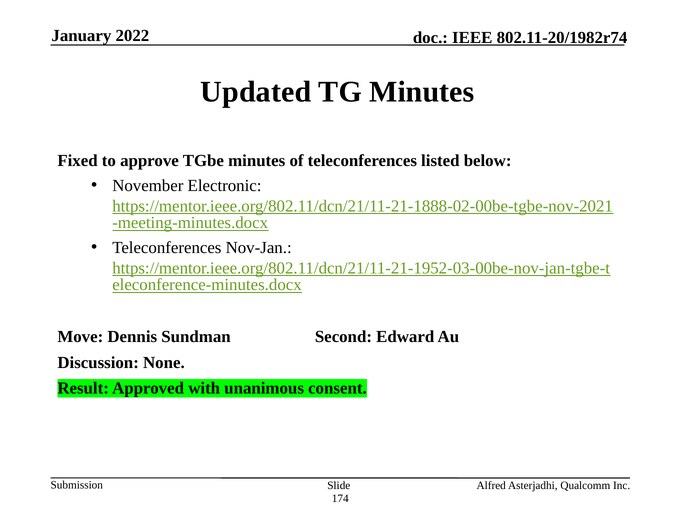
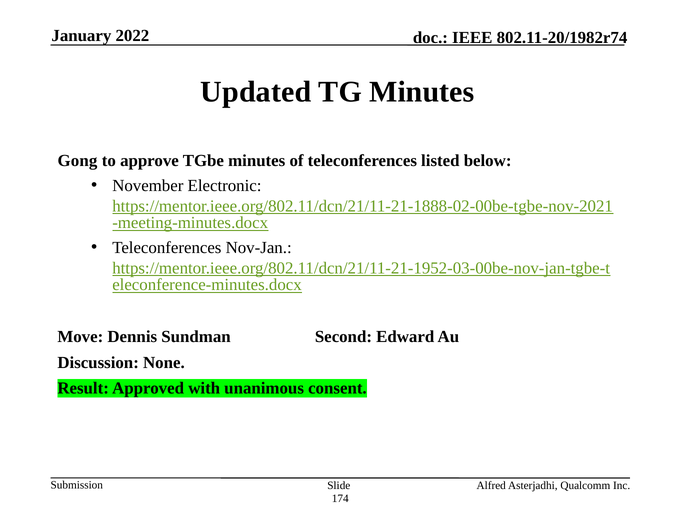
Fixed: Fixed -> Gong
